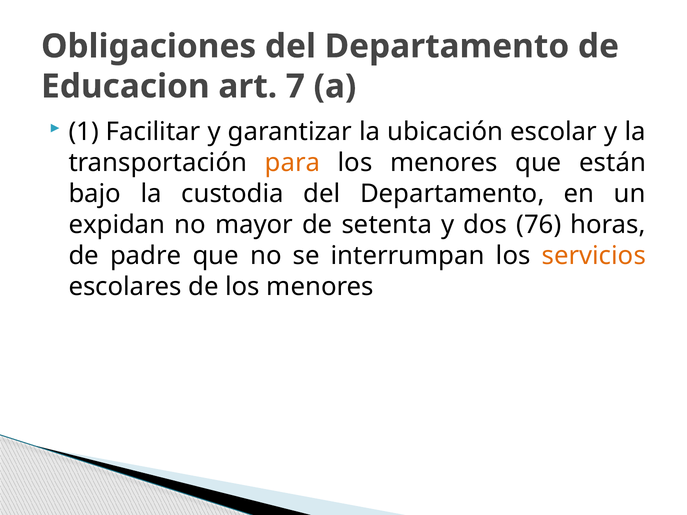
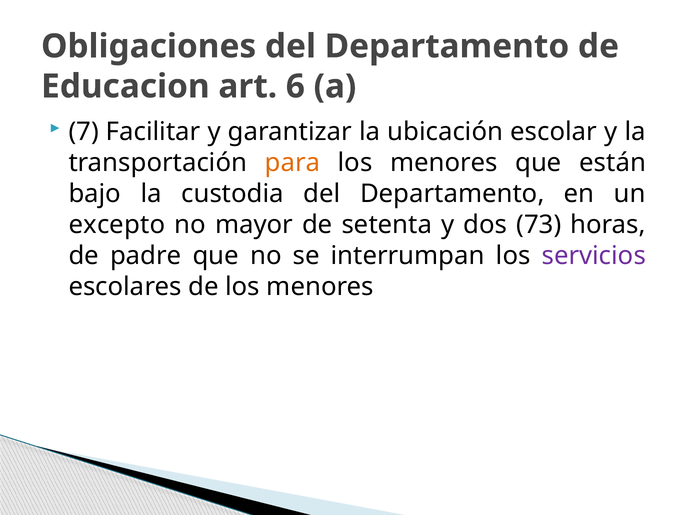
7: 7 -> 6
1: 1 -> 7
expidan: expidan -> excepto
76: 76 -> 73
servicios colour: orange -> purple
